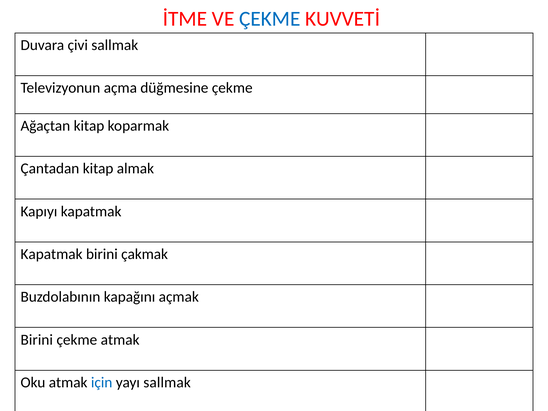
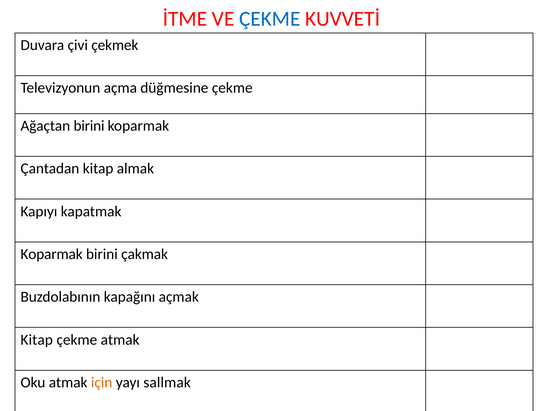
çivi sallmak: sallmak -> çekmek
Ağaçtan kitap: kitap -> birini
Kapatmak at (52, 254): Kapatmak -> Koparmak
Birini at (37, 340): Birini -> Kitap
için colour: blue -> orange
